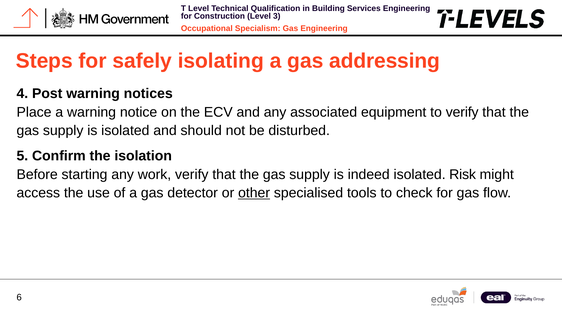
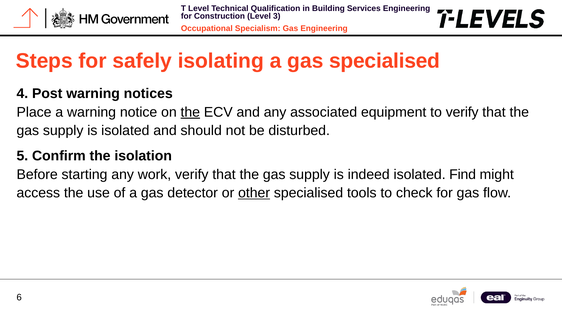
gas addressing: addressing -> specialised
the at (190, 112) underline: none -> present
Risk: Risk -> Find
